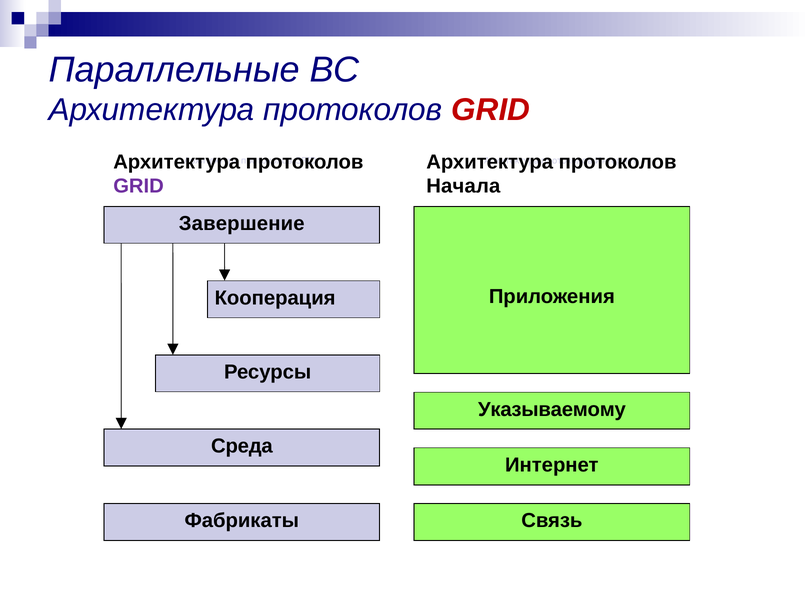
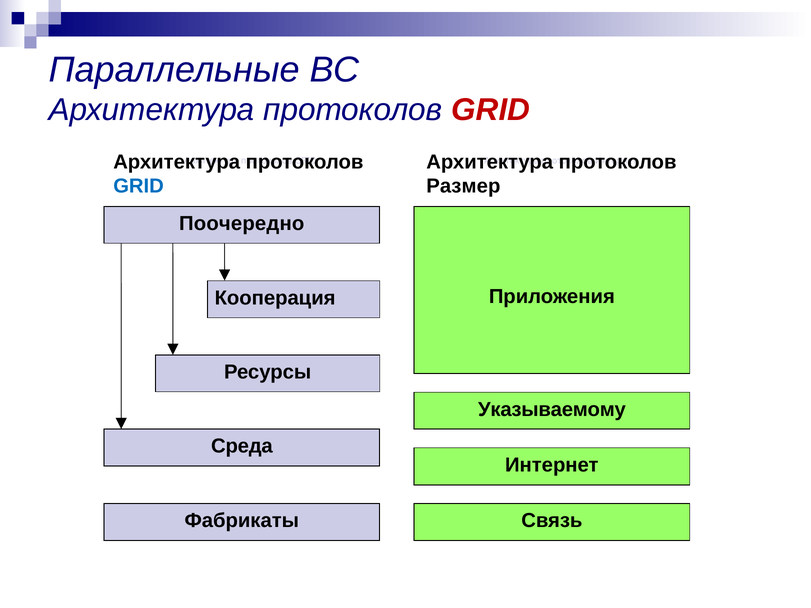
GRID at (139, 186) colour: purple -> blue
Начала: Начала -> Размер
Завершение: Завершение -> Поочередно
